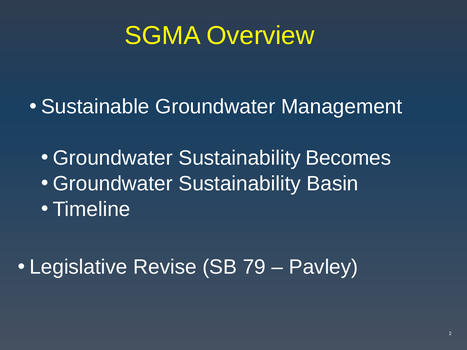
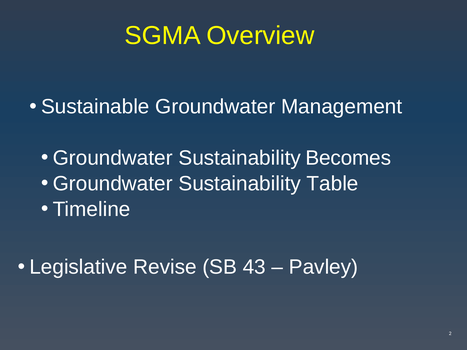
Basin: Basin -> Table
79: 79 -> 43
